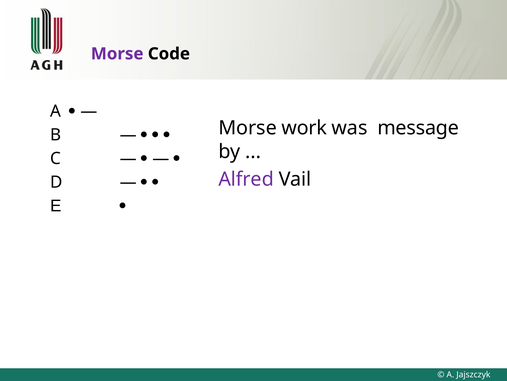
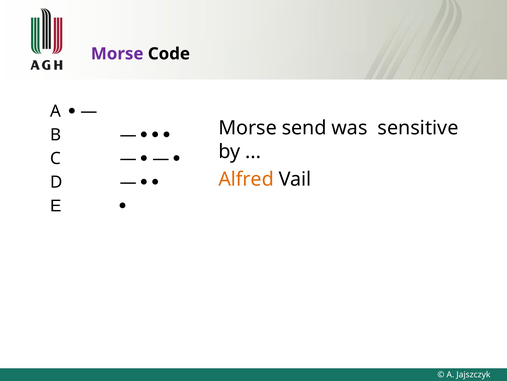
work: work -> send
message: message -> sensitive
Alfred colour: purple -> orange
